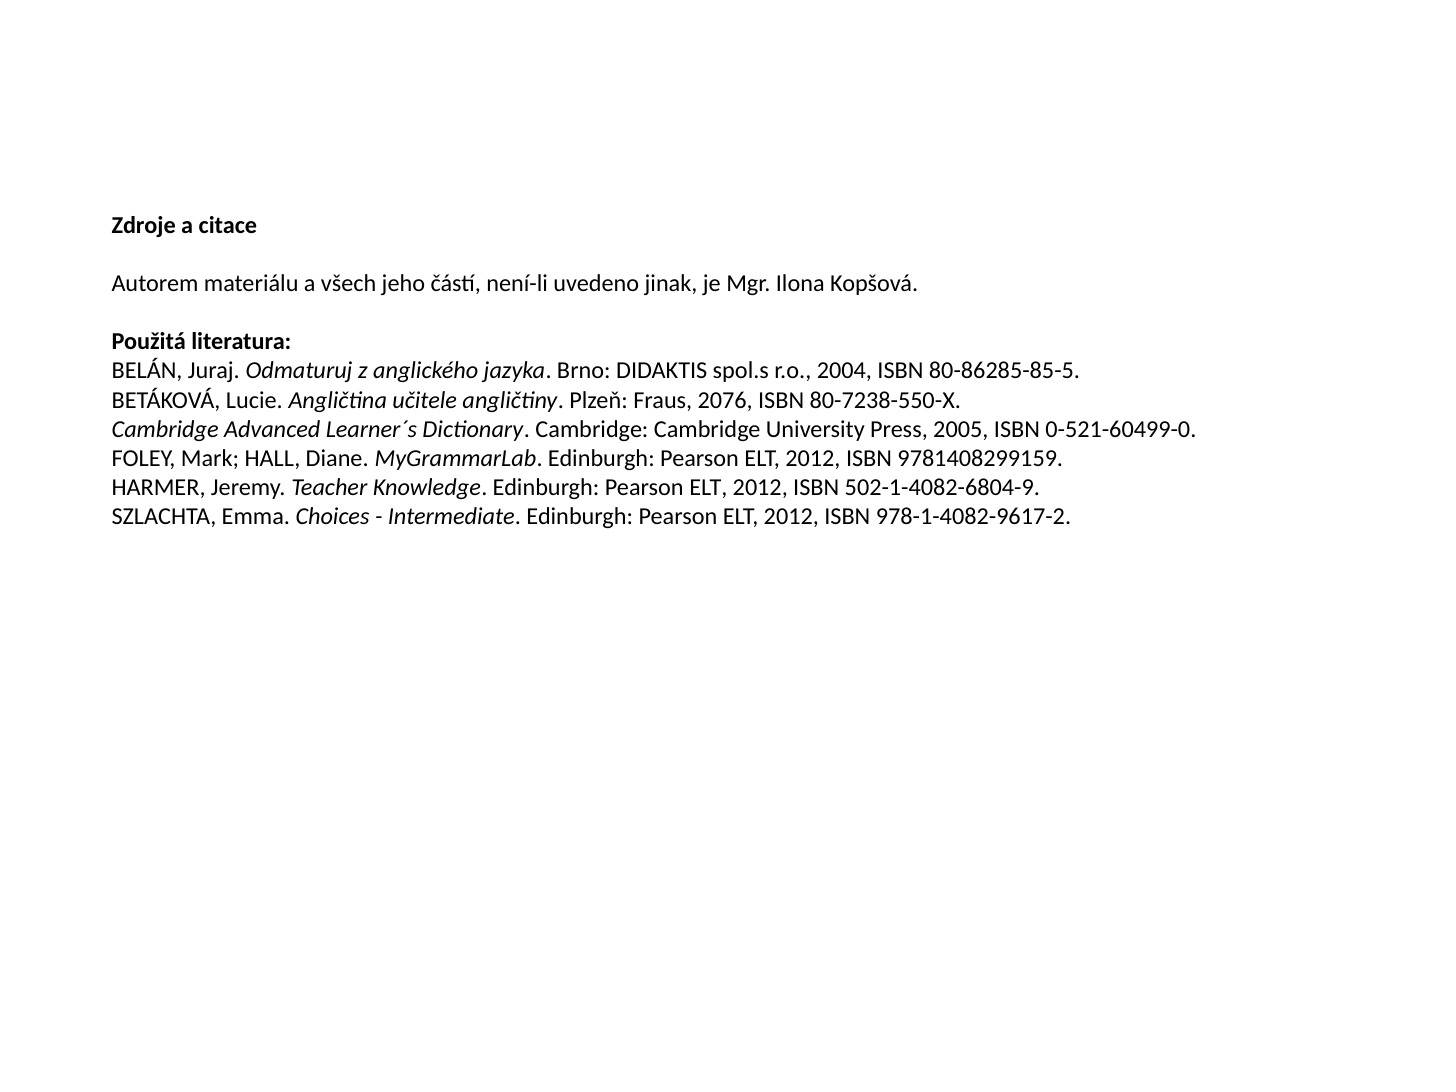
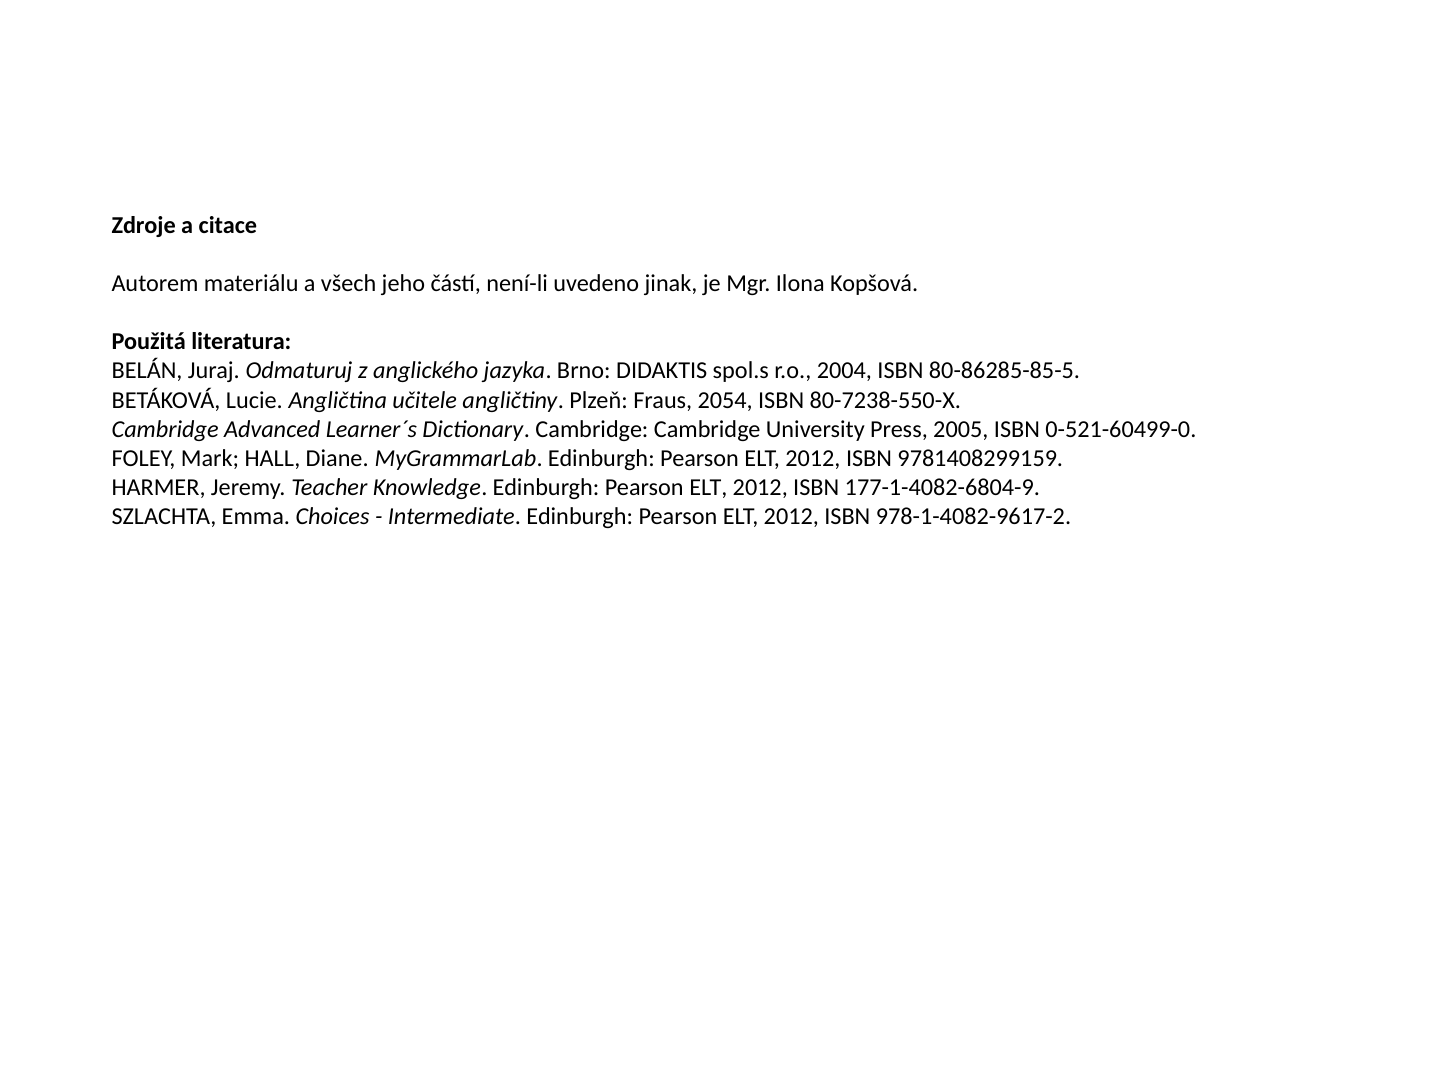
2076: 2076 -> 2054
502-1-4082-6804-9: 502-1-4082-6804-9 -> 177-1-4082-6804-9
